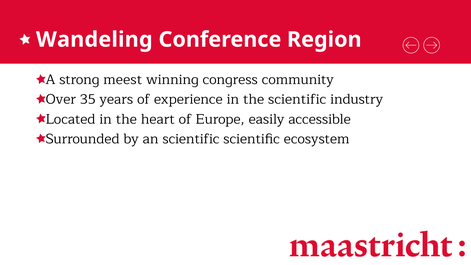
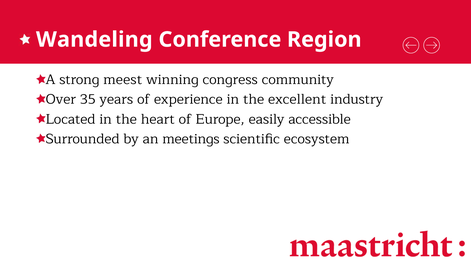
the scientific: scientific -> excellent
an scientific: scientific -> meetings
